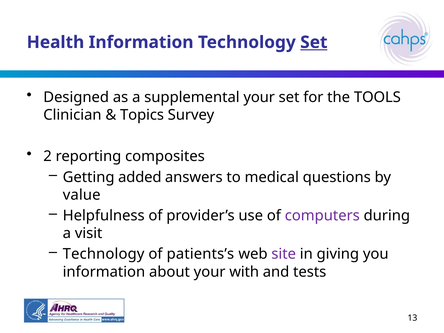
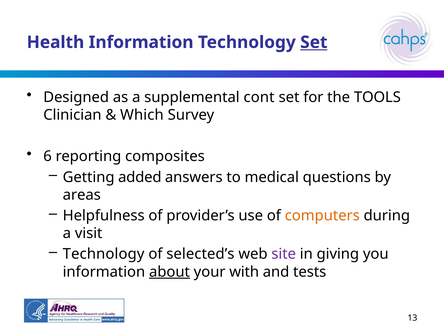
supplemental your: your -> cont
Topics: Topics -> Which
2: 2 -> 6
value: value -> areas
computers colour: purple -> orange
patients’s: patients’s -> selected’s
about underline: none -> present
